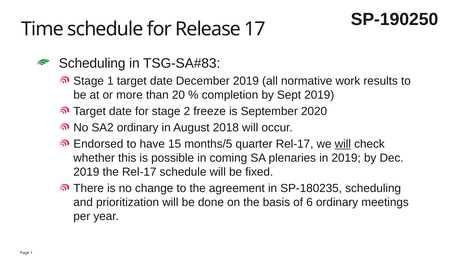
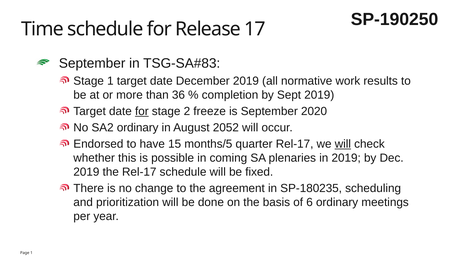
Scheduling at (92, 63): Scheduling -> September
20: 20 -> 36
for at (142, 111) underline: none -> present
2018: 2018 -> 2052
